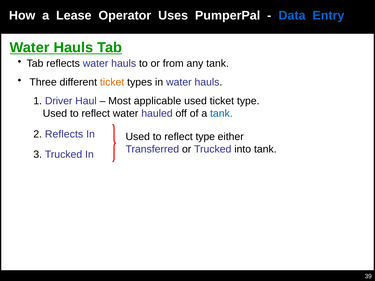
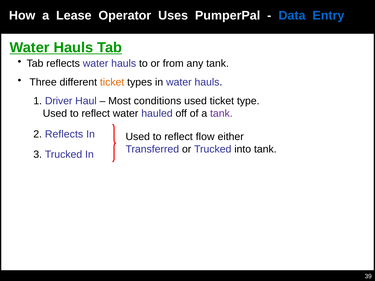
applicable: applicable -> conditions
tank at (221, 114) colour: blue -> purple
reflect type: type -> flow
